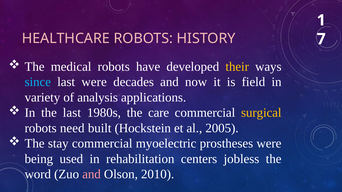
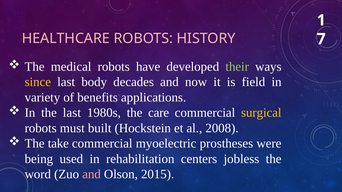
their colour: yellow -> light green
since colour: light blue -> yellow
last were: were -> body
analysis: analysis -> benefits
need: need -> must
2005: 2005 -> 2008
stay: stay -> take
2010: 2010 -> 2015
